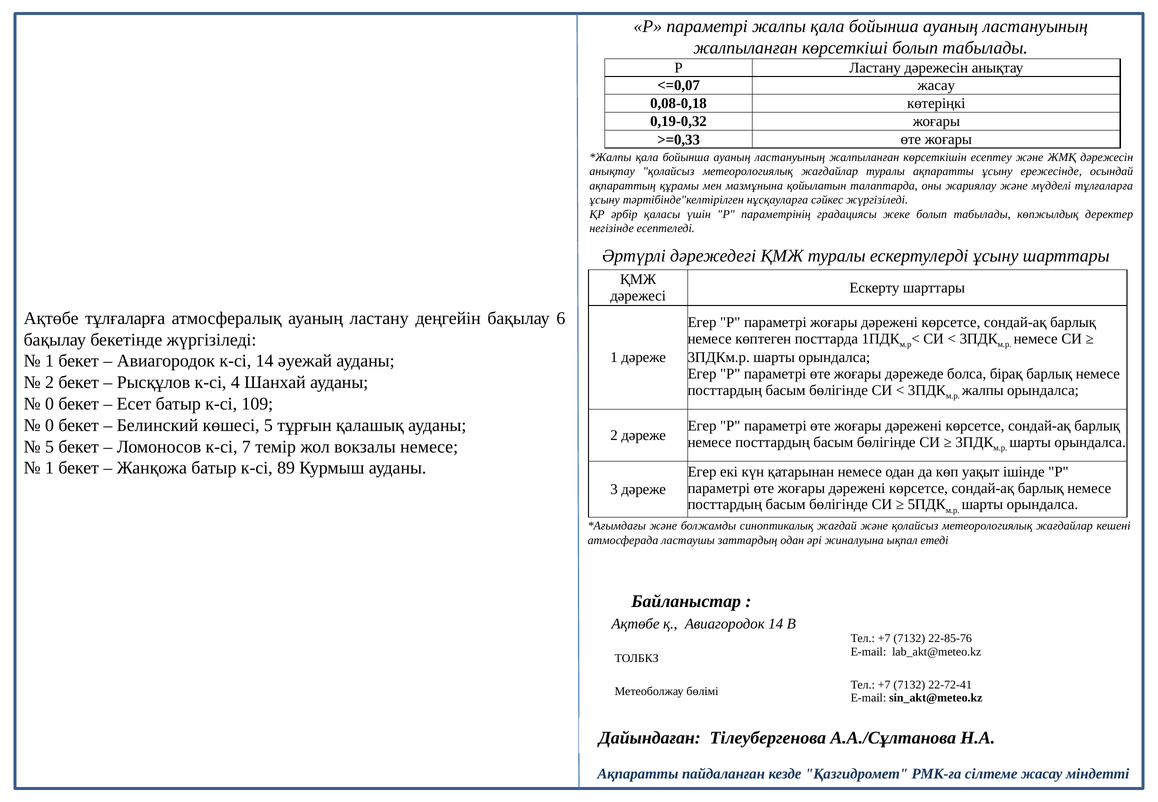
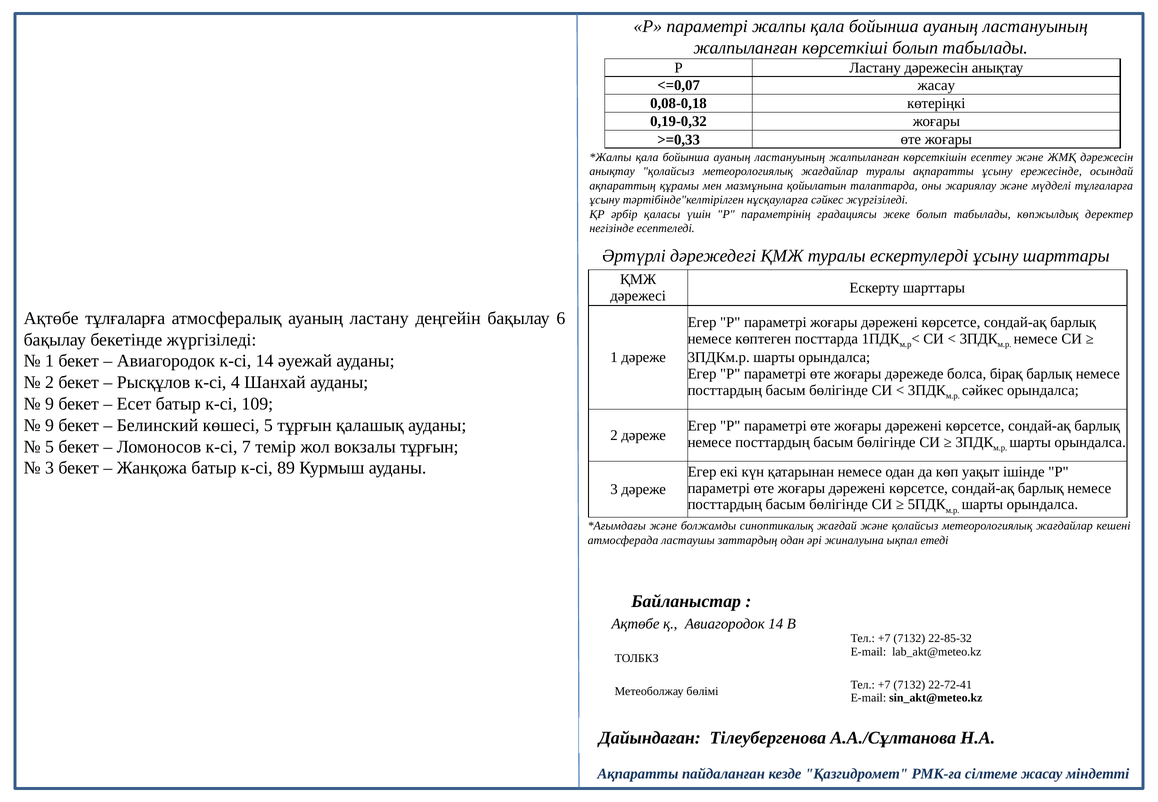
жалпы at (983, 390): жалпы -> сәйкес
0 at (50, 404): 0 -> 9
0 at (50, 425): 0 -> 9
вокзалы немесе: немесе -> тұрғын
1 at (50, 468): 1 -> 3
22-85-76: 22-85-76 -> 22-85-32
